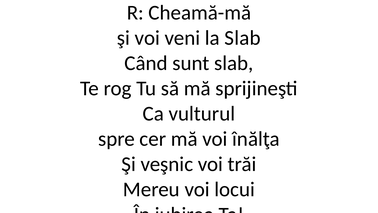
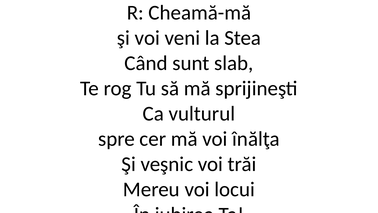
la Slab: Slab -> Stea
